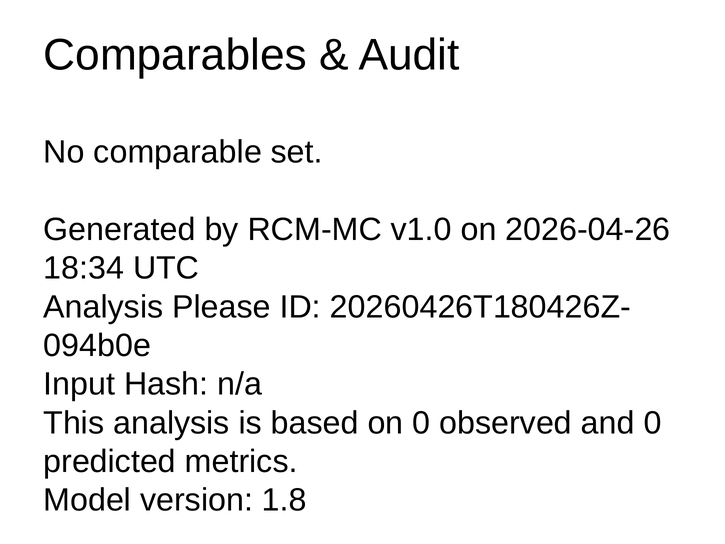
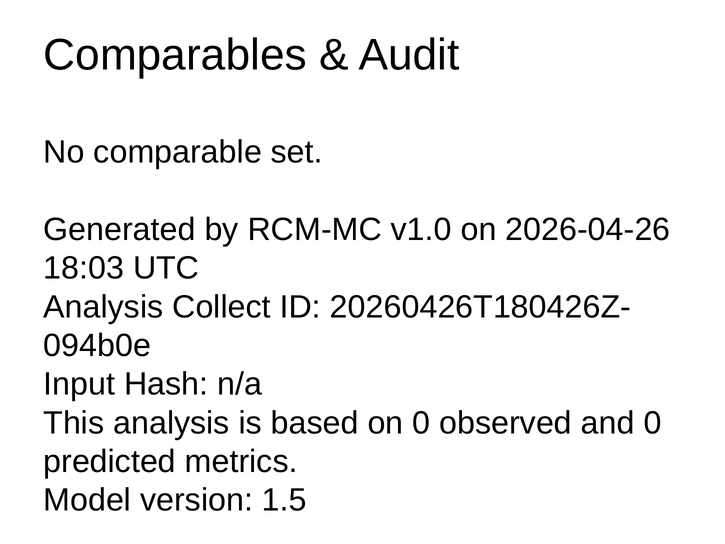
18:34: 18:34 -> 18:03
Please: Please -> Collect
1.8: 1.8 -> 1.5
